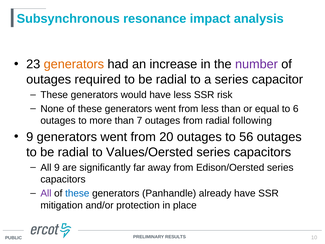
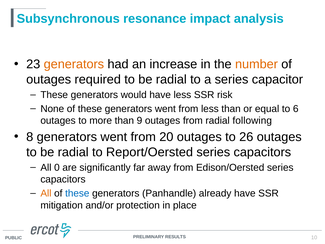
number colour: purple -> orange
7: 7 -> 9
9 at (30, 137): 9 -> 8
56: 56 -> 26
Values/Oersted: Values/Oersted -> Report/Oersted
All 9: 9 -> 0
All at (46, 193) colour: purple -> orange
